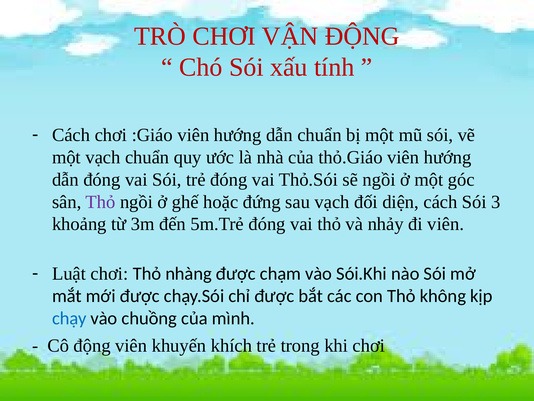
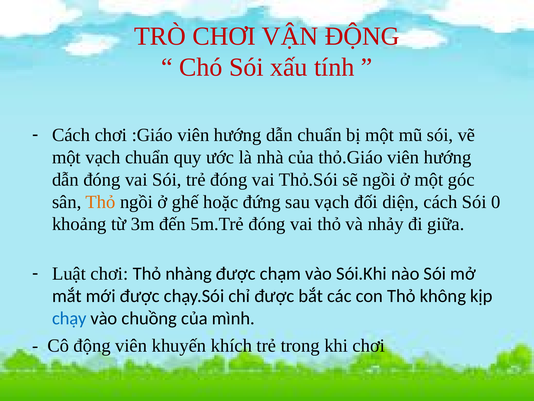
Thỏ at (101, 202) colour: purple -> orange
3: 3 -> 0
đi viên: viên -> giữa
